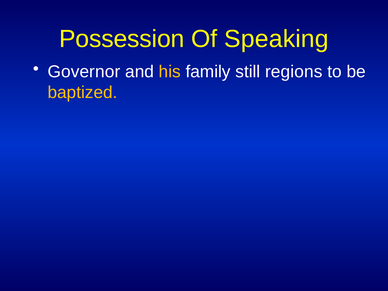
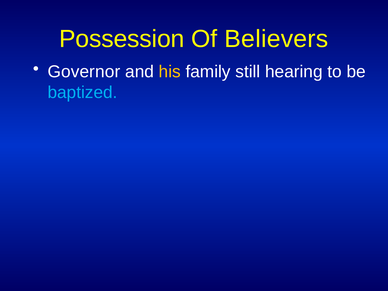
Speaking: Speaking -> Believers
regions: regions -> hearing
baptized colour: yellow -> light blue
